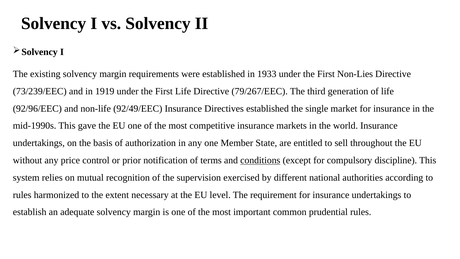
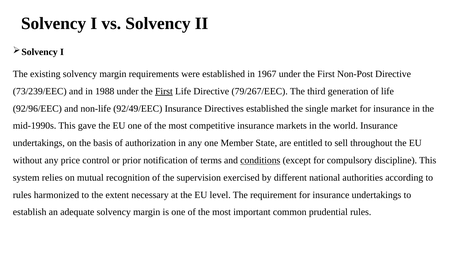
1933: 1933 -> 1967
Non-Lies: Non-Lies -> Non-Post
1919: 1919 -> 1988
First at (164, 91) underline: none -> present
